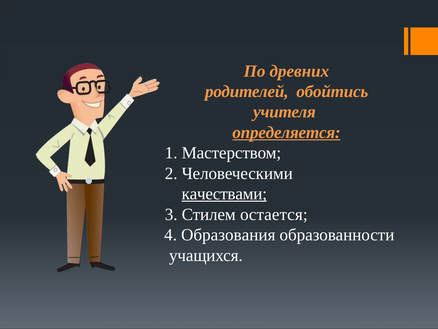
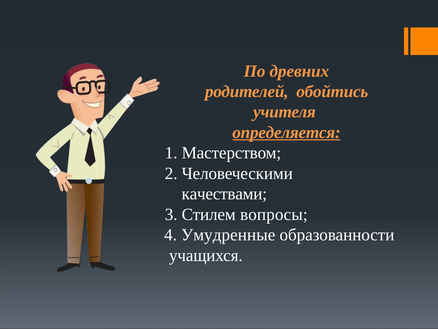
качествами underline: present -> none
остается: остается -> вопросы
Образования: Образования -> Умудренные
